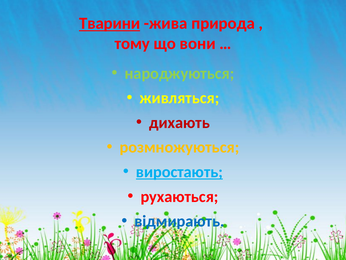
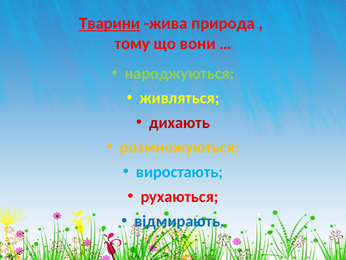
виростають underline: present -> none
